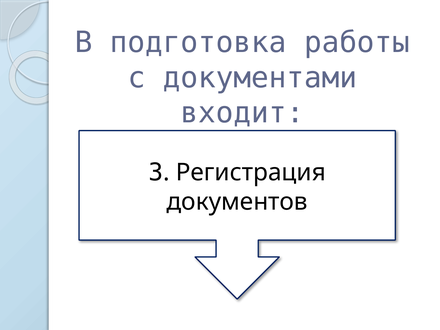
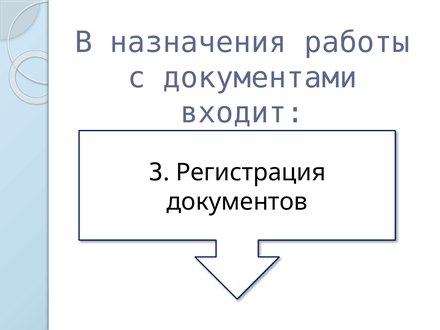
подготовка: подготовка -> назначения
